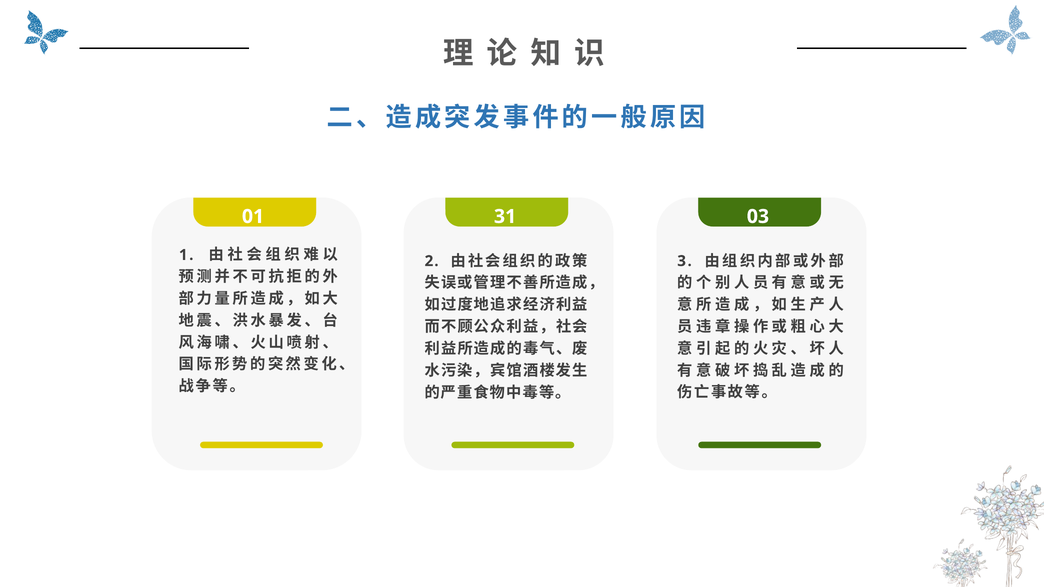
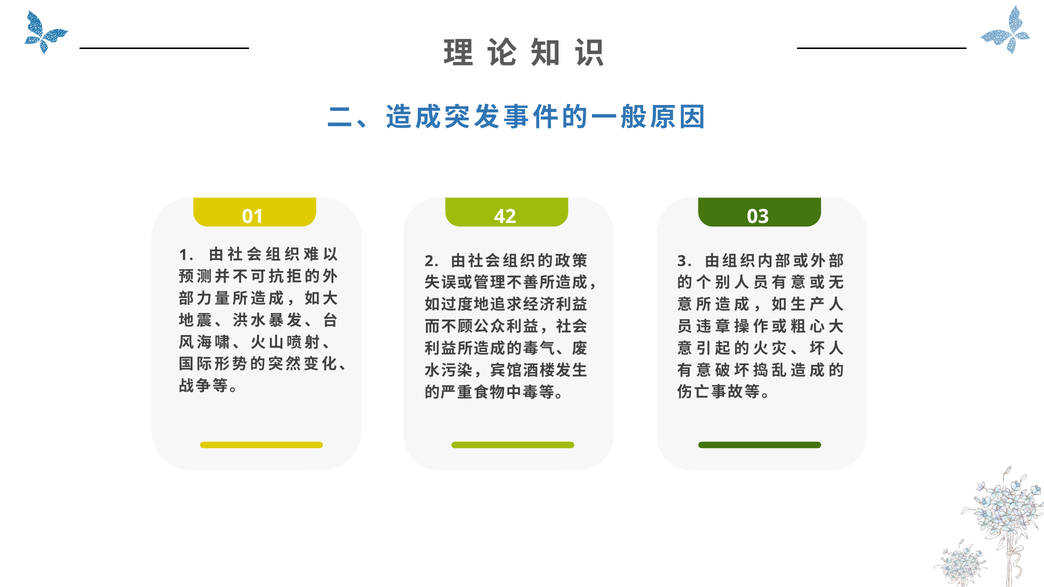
31: 31 -> 42
